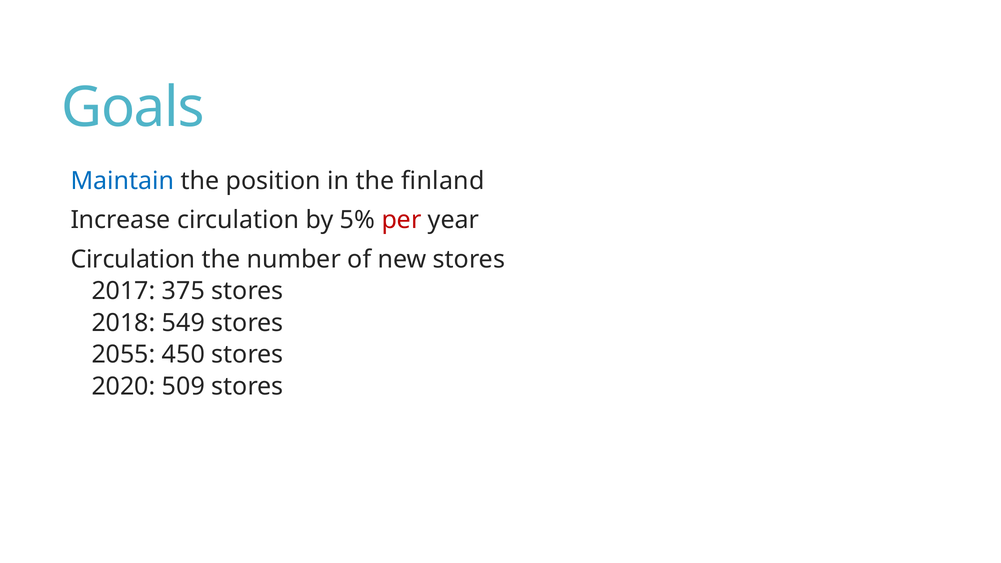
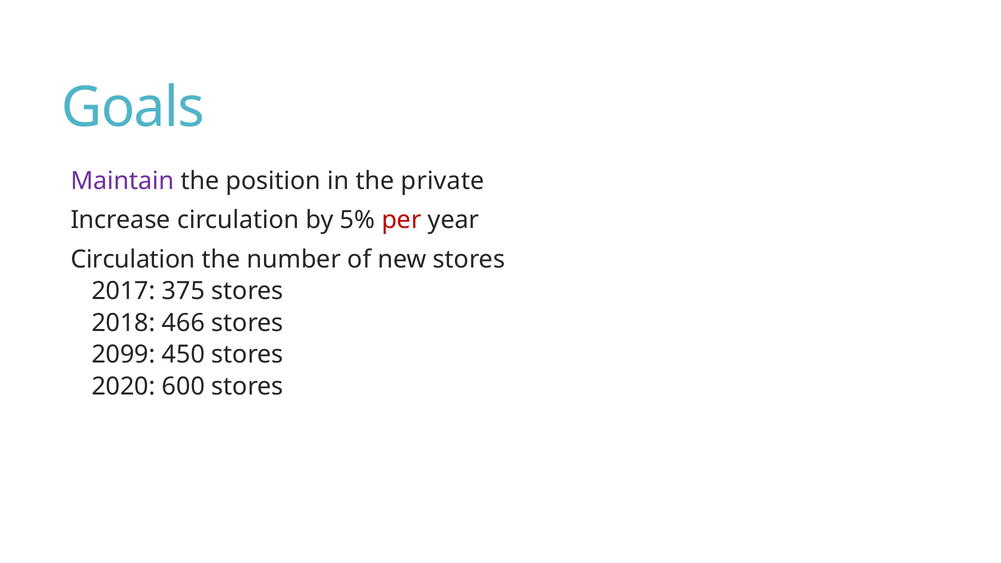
Maintain colour: blue -> purple
finland: finland -> private
549: 549 -> 466
2055: 2055 -> 2099
509: 509 -> 600
